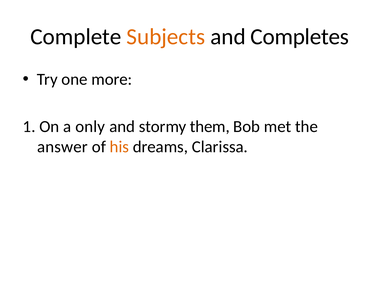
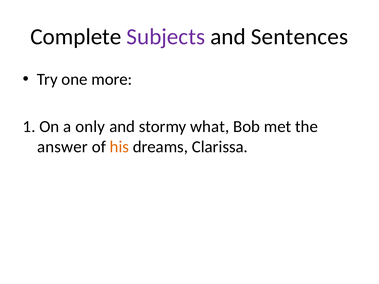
Subjects colour: orange -> purple
Completes: Completes -> Sentences
them: them -> what
